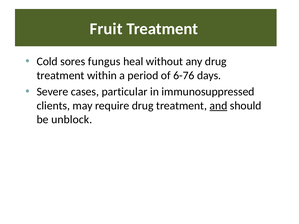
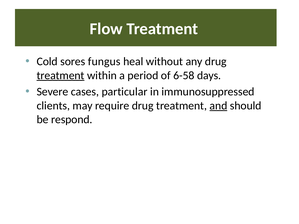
Fruit: Fruit -> Flow
treatment at (61, 76) underline: none -> present
6-76: 6-76 -> 6-58
unblock: unblock -> respond
